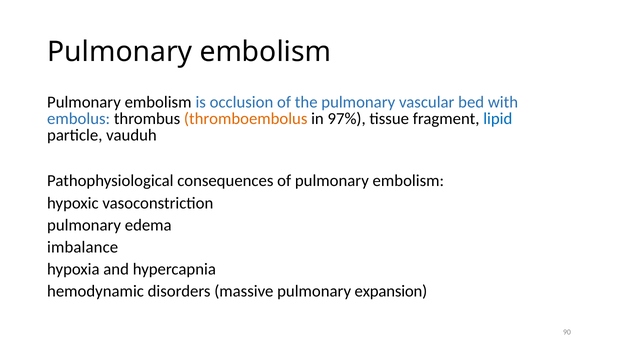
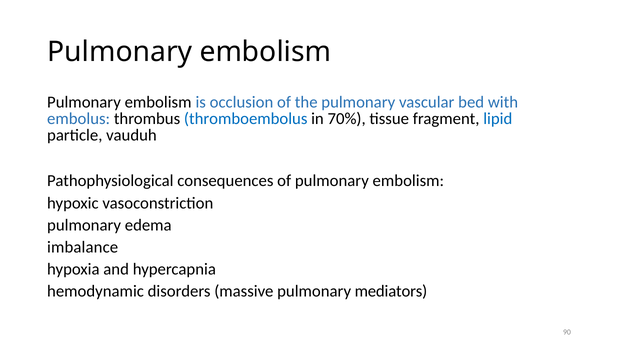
thromboembolus colour: orange -> blue
97%: 97% -> 70%
expansion: expansion -> mediators
